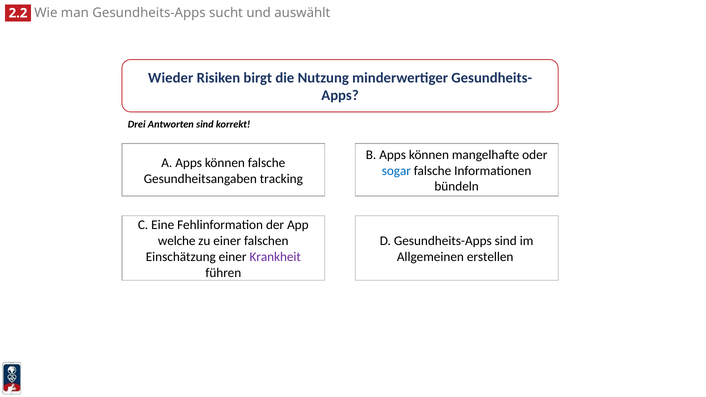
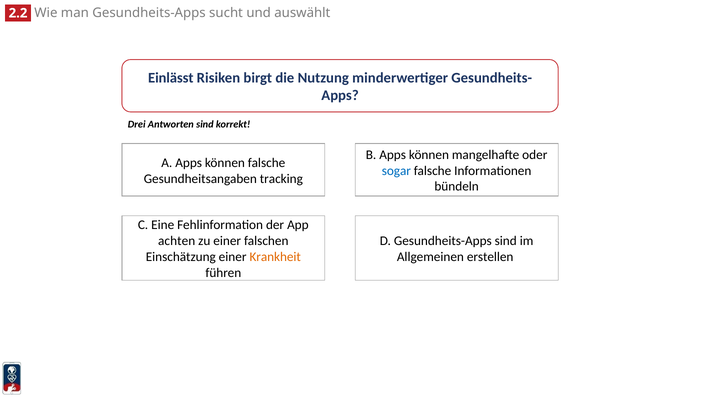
Wieder: Wieder -> Einlässt
welche: welche -> achten
Krankheit colour: purple -> orange
